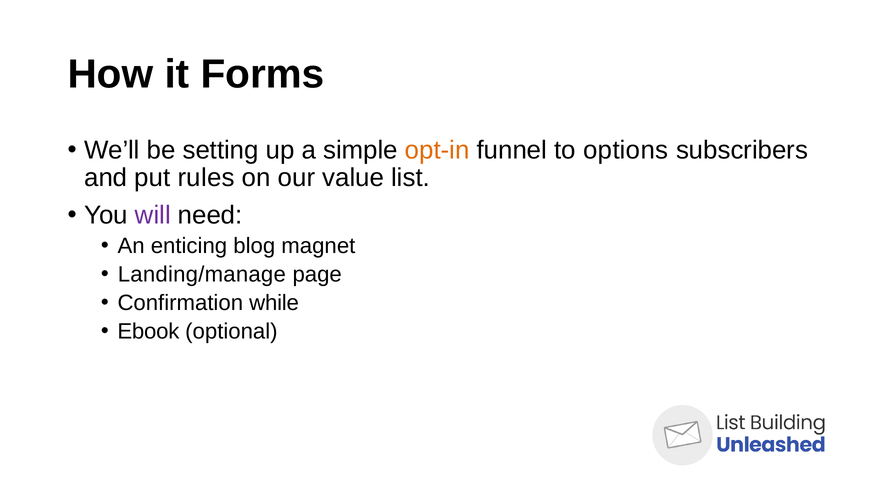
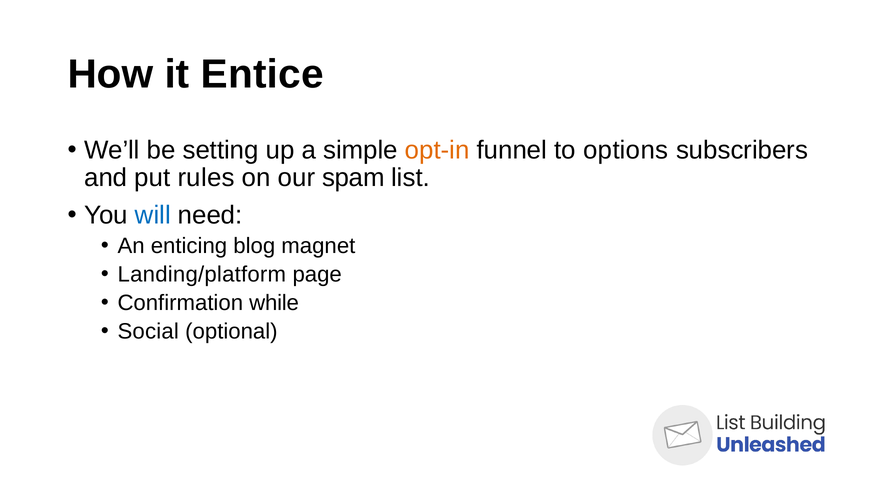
Forms: Forms -> Entice
value: value -> spam
will colour: purple -> blue
Landing/manage: Landing/manage -> Landing/platform
Ebook: Ebook -> Social
